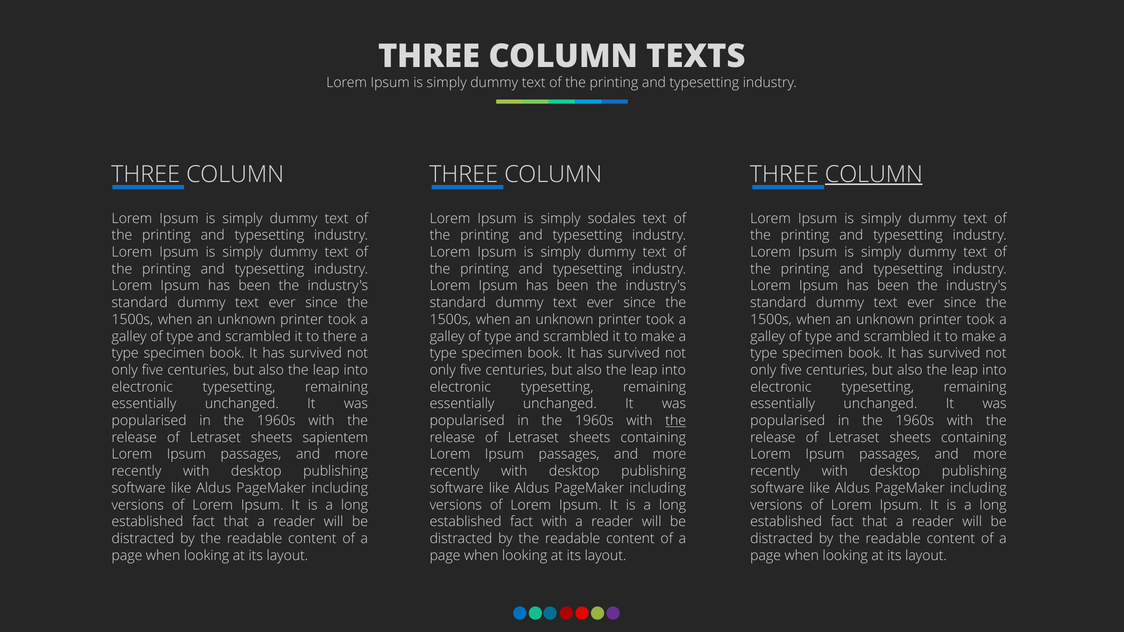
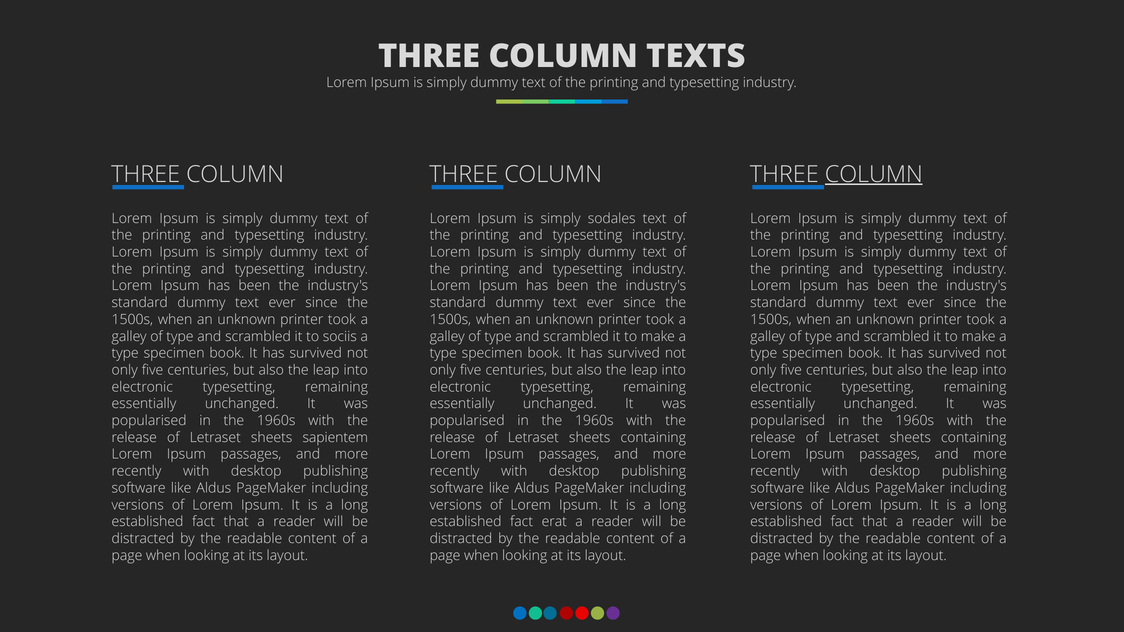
there: there -> sociis
the at (676, 421) underline: present -> none
fact with: with -> erat
